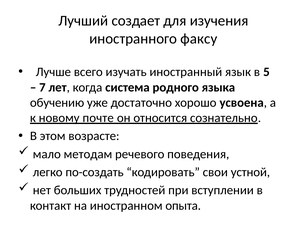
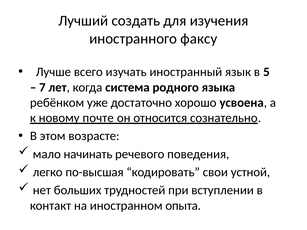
создает: создает -> создать
обучению: обучению -> ребёнком
методам: методам -> начинать
по-создать: по-создать -> по-высшая
